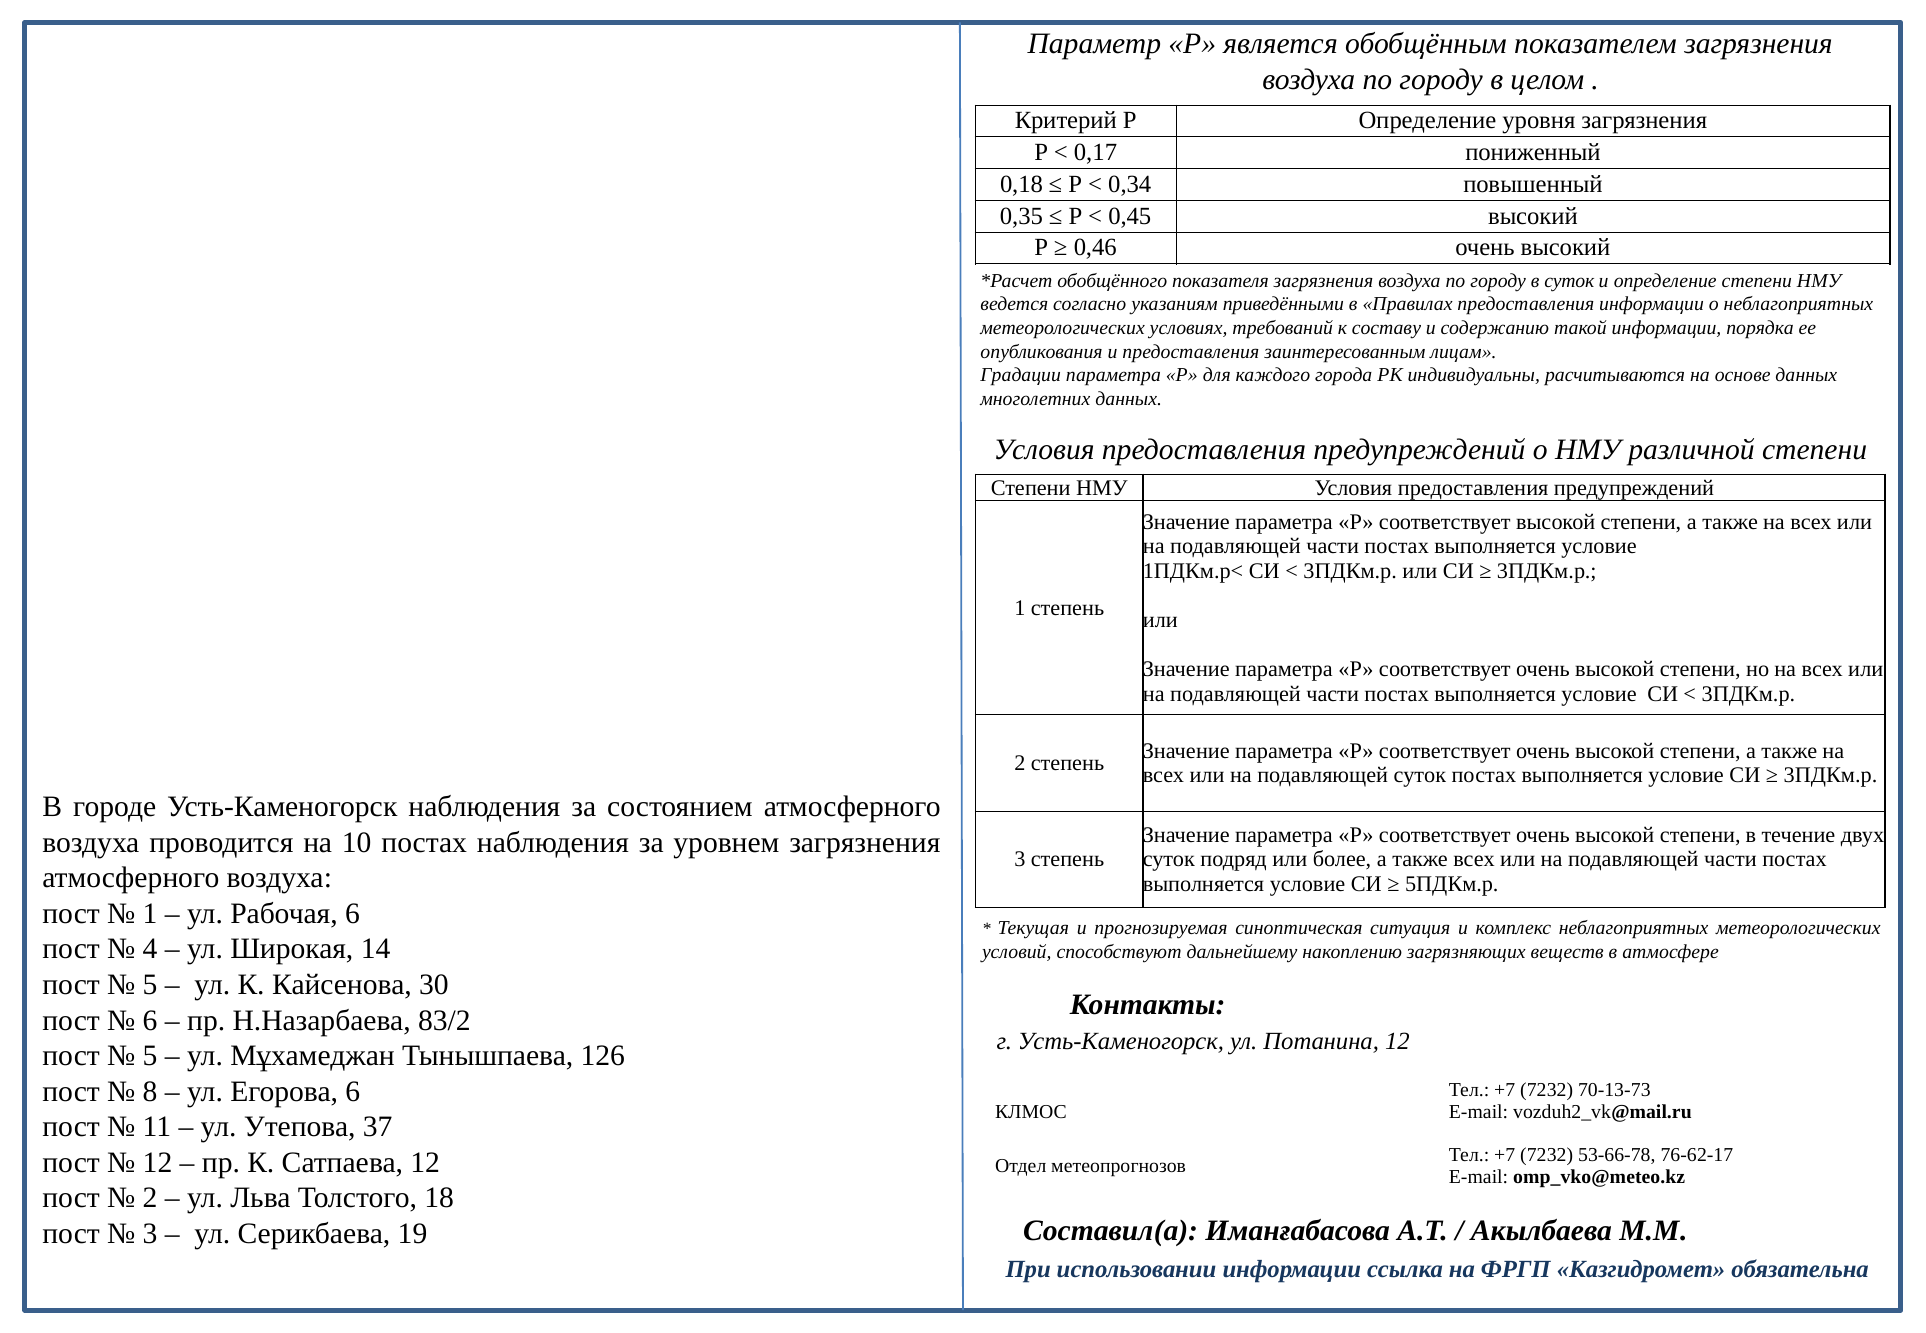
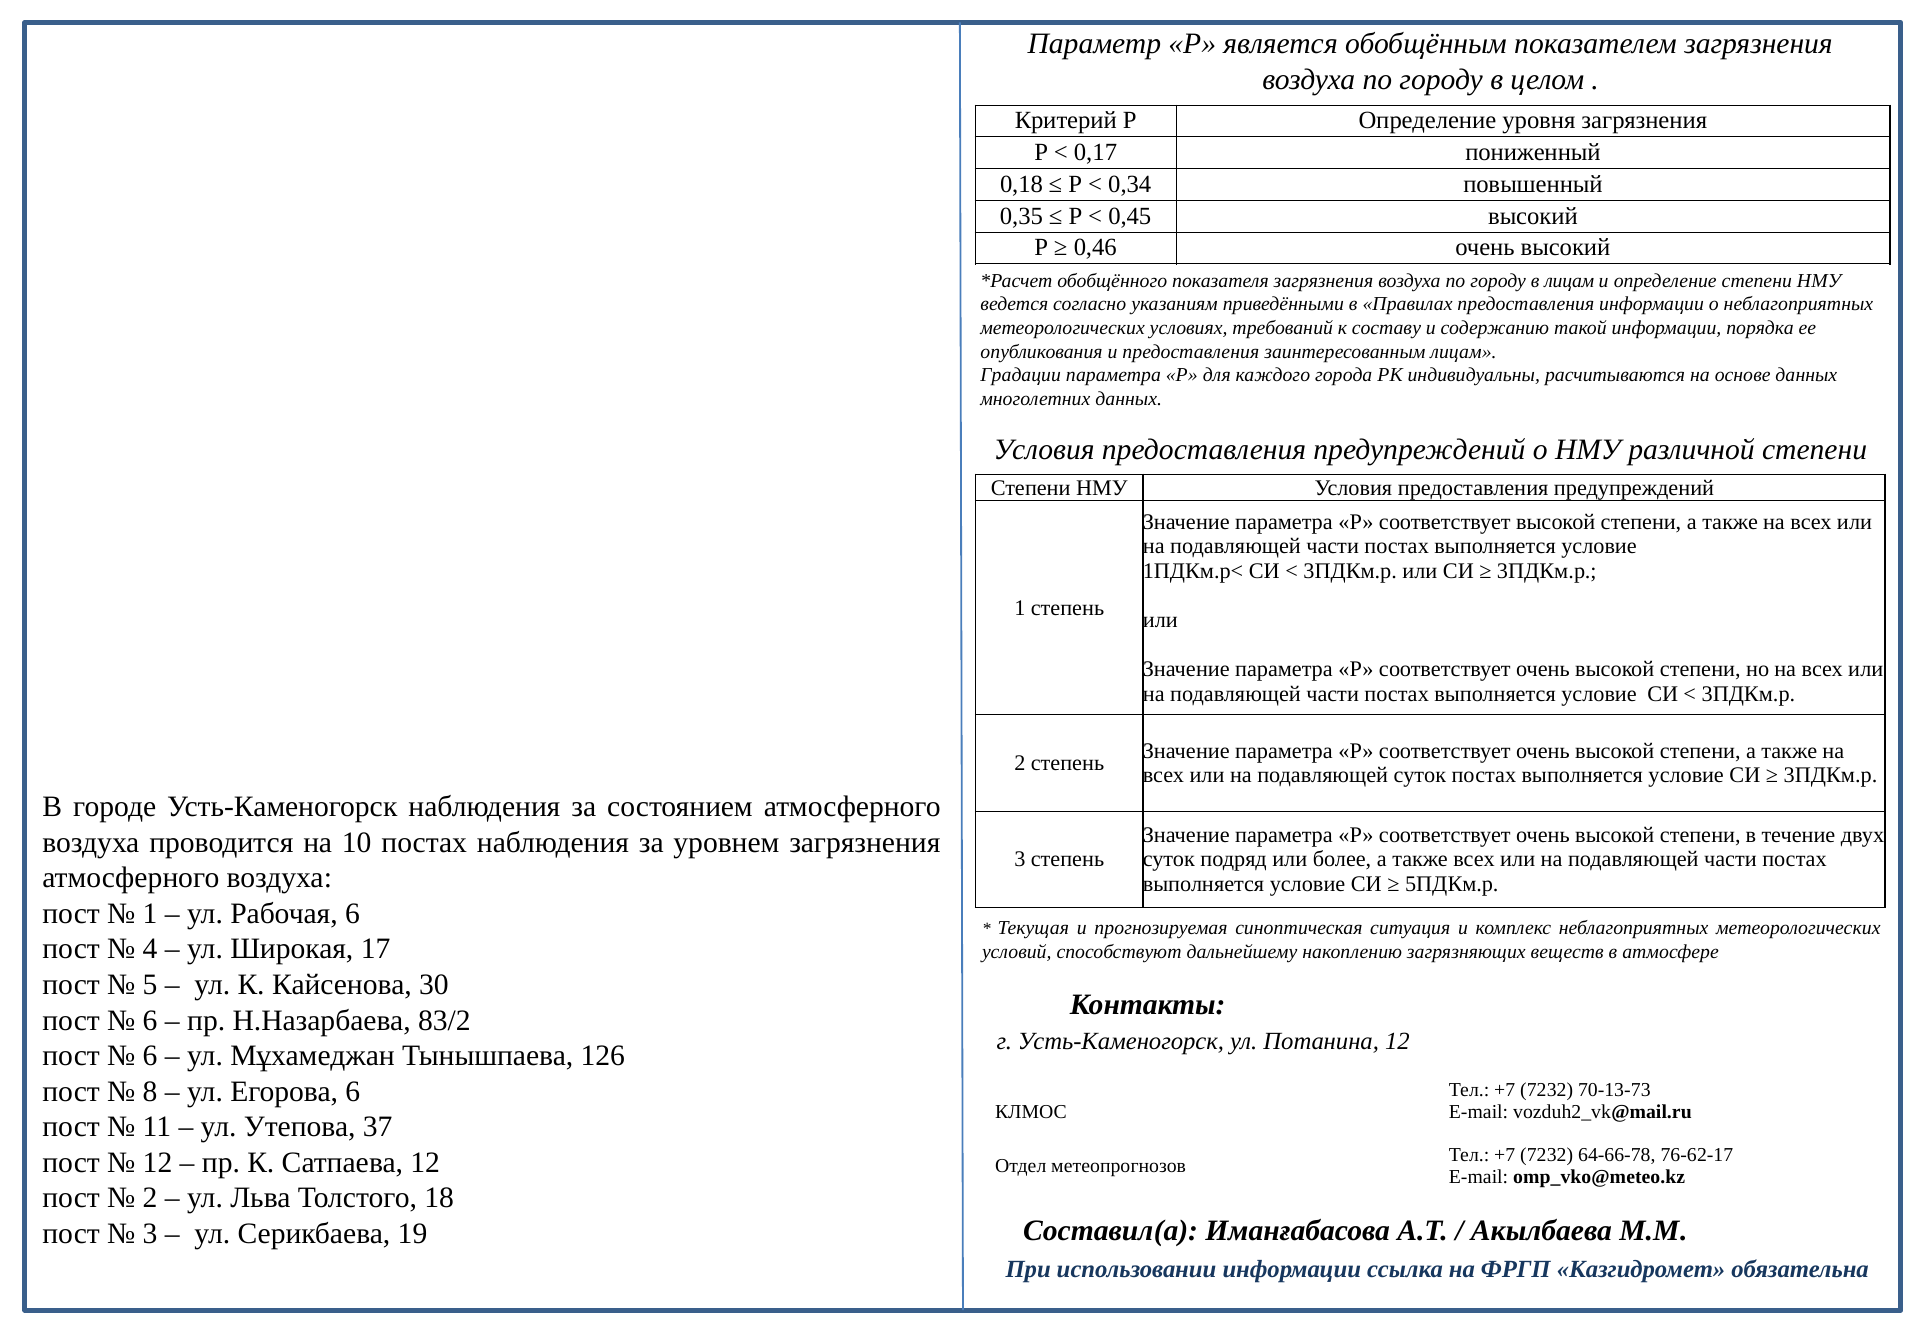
в суток: суток -> лицам
14: 14 -> 17
5 at (150, 1056): 5 -> 6
53-66-78: 53-66-78 -> 64-66-78
